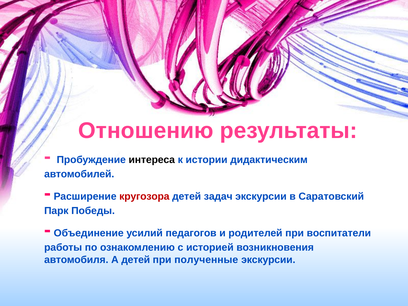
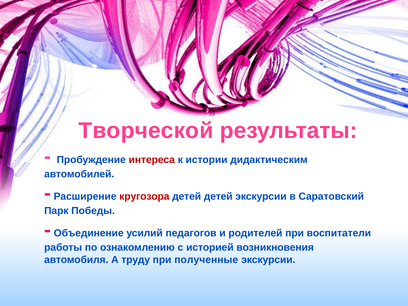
Отношению: Отношению -> Творческой
интереса colour: black -> red
детей задач: задач -> детей
А детей: детей -> труду
